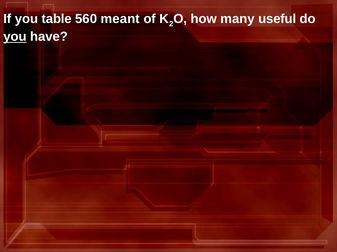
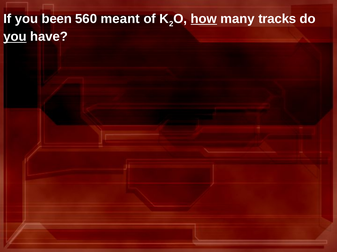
table: table -> been
how underline: none -> present
useful: useful -> tracks
